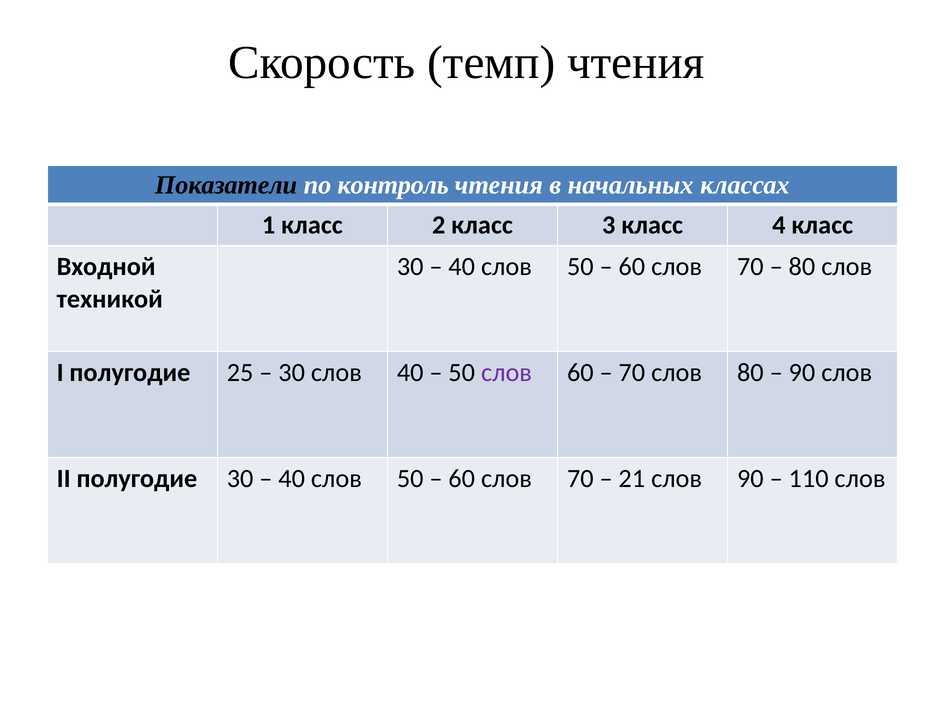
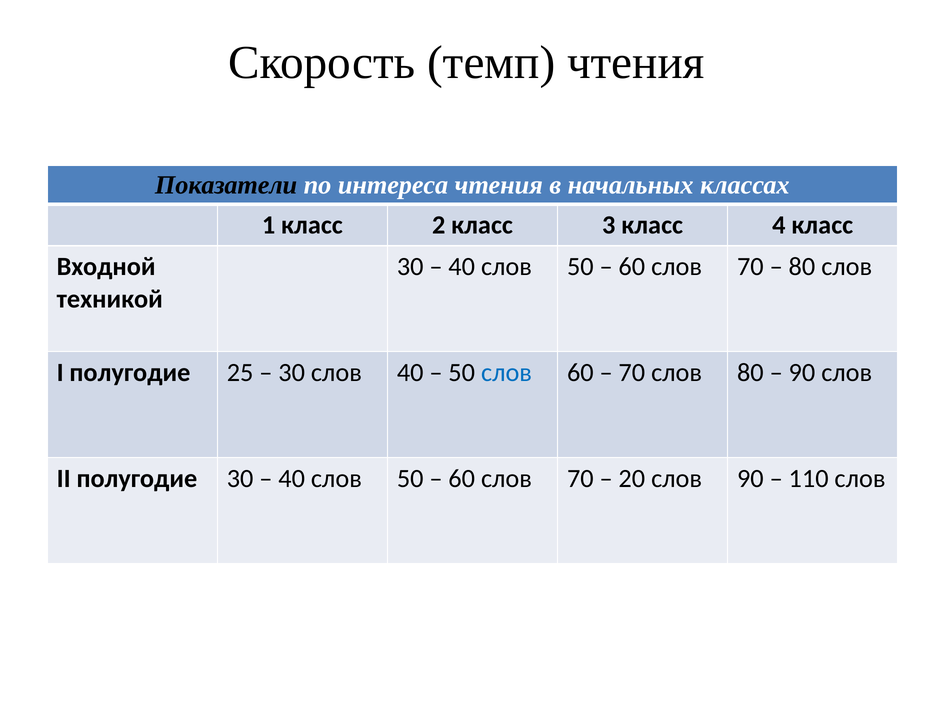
контроль: контроль -> интереса
слов at (507, 373) colour: purple -> blue
21: 21 -> 20
